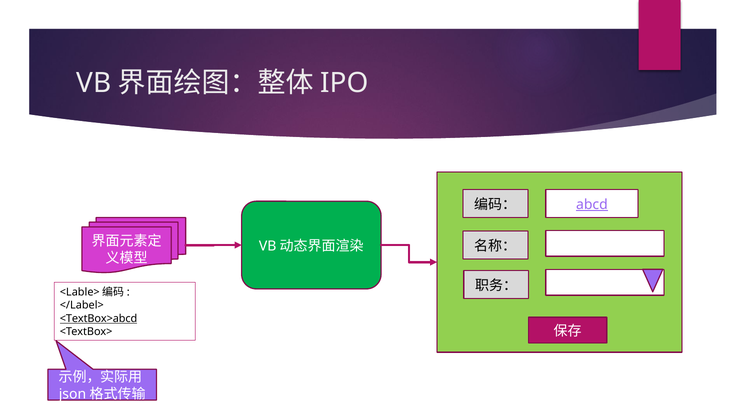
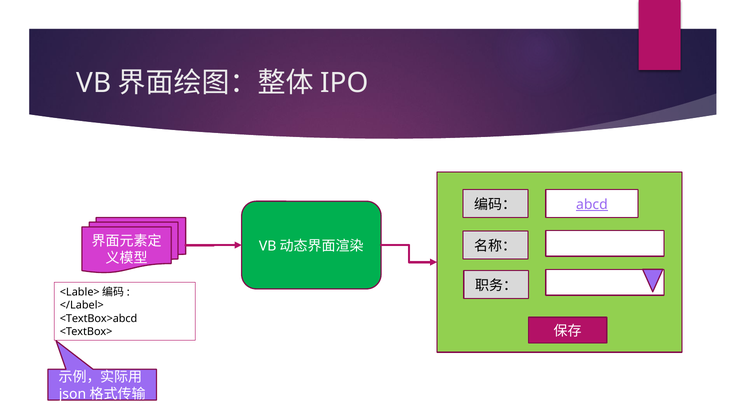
<TextBox>abcd underline: present -> none
